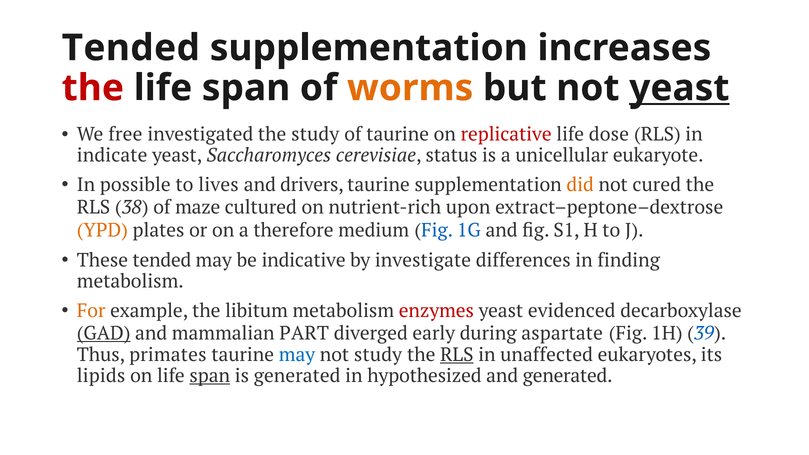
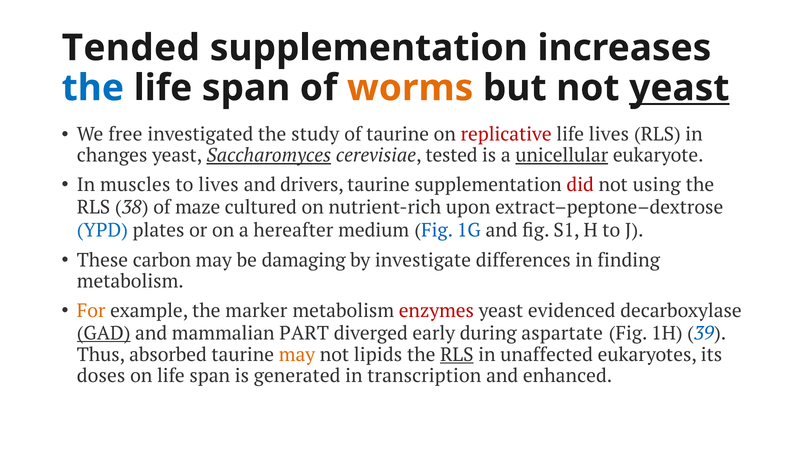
the at (93, 88) colour: red -> blue
life dose: dose -> lives
indicate: indicate -> changes
Saccharomyces underline: none -> present
status: status -> tested
unicellular underline: none -> present
possible: possible -> muscles
did colour: orange -> red
cured: cured -> using
YPD colour: orange -> blue
therefore: therefore -> hereafter
These tended: tended -> carbon
indicative: indicative -> damaging
libitum: libitum -> marker
primates: primates -> absorbed
may at (297, 355) colour: blue -> orange
not study: study -> lipids
lipids: lipids -> doses
span at (210, 376) underline: present -> none
hypothesized: hypothesized -> transcription
and generated: generated -> enhanced
